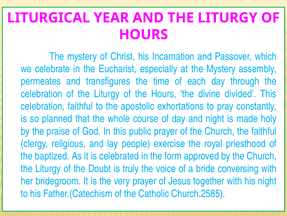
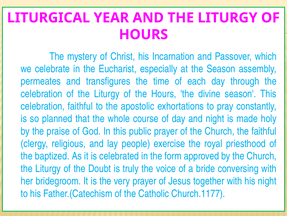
at the Mystery: Mystery -> Season
divine divided: divided -> season
Church.2585: Church.2585 -> Church.1177
